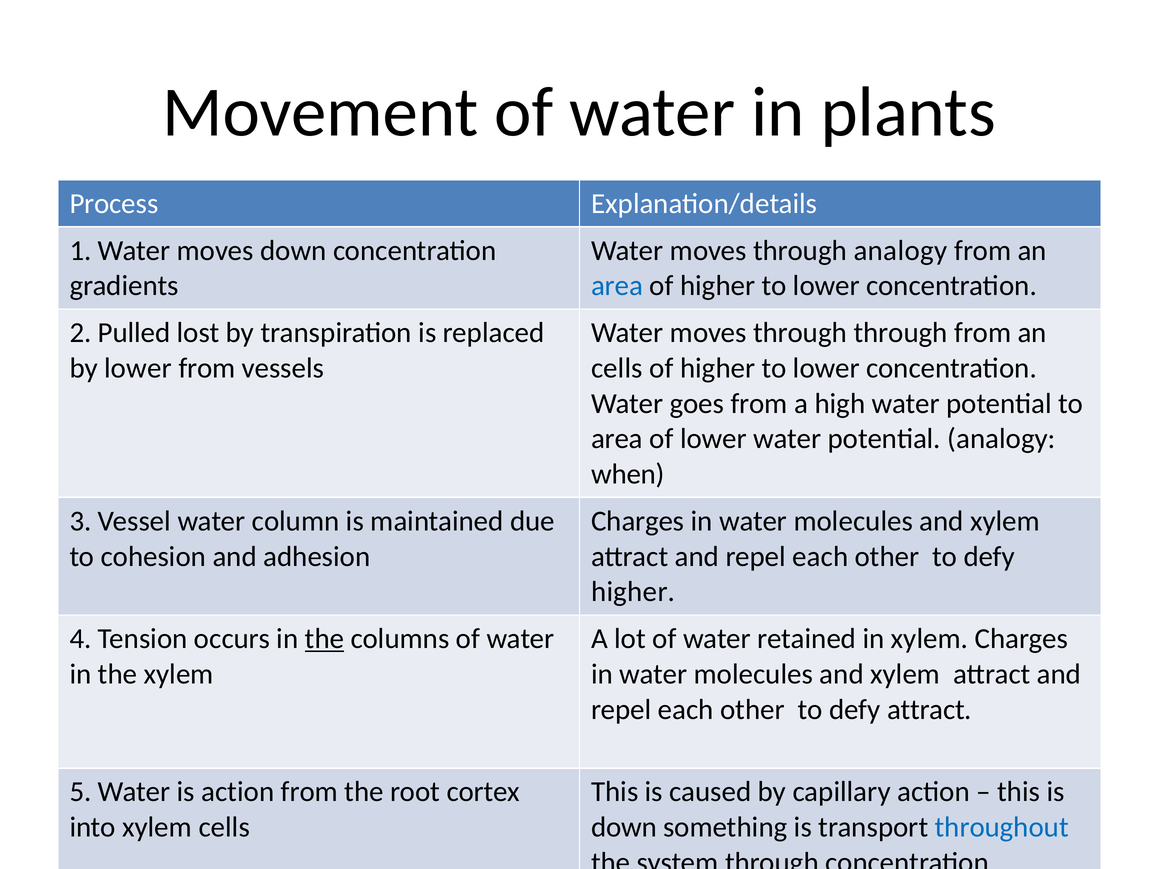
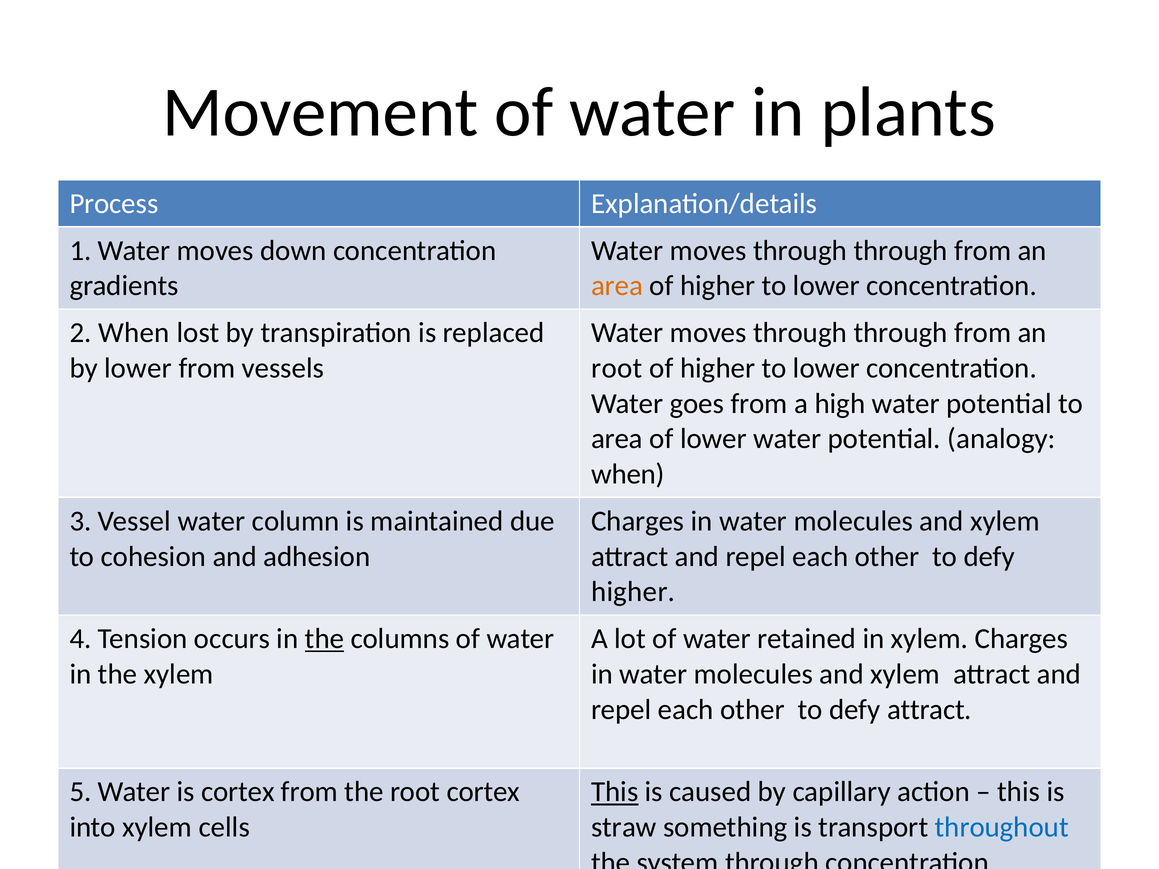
analogy at (900, 251): analogy -> through
area at (617, 286) colour: blue -> orange
2 Pulled: Pulled -> When
cells at (617, 368): cells -> root
is action: action -> cortex
This at (615, 792) underline: none -> present
down at (624, 828): down -> straw
